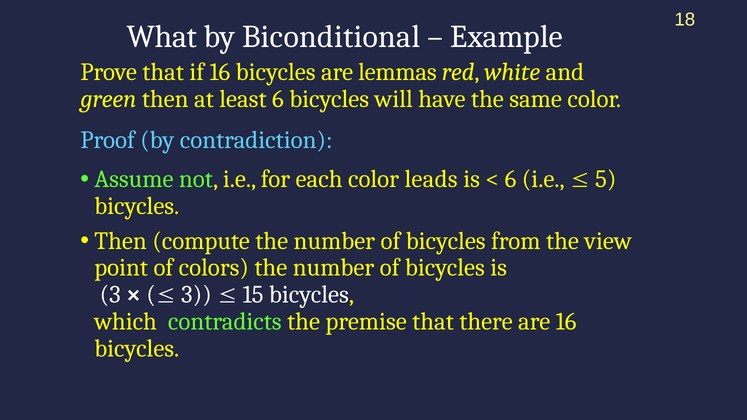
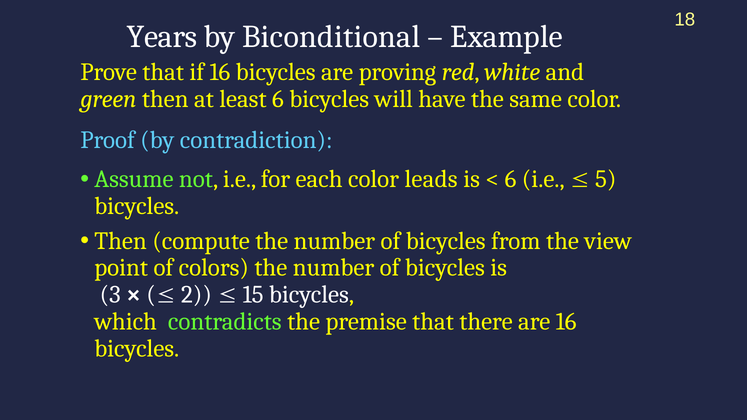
What: What -> Years
lemmas: lemmas -> proving
3 at (196, 295): 3 -> 2
